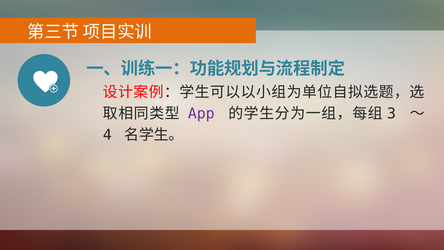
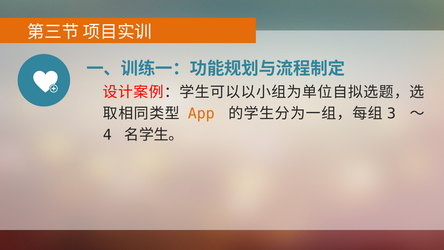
App colour: purple -> orange
